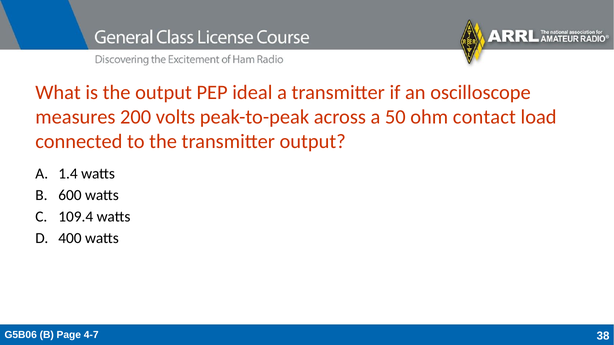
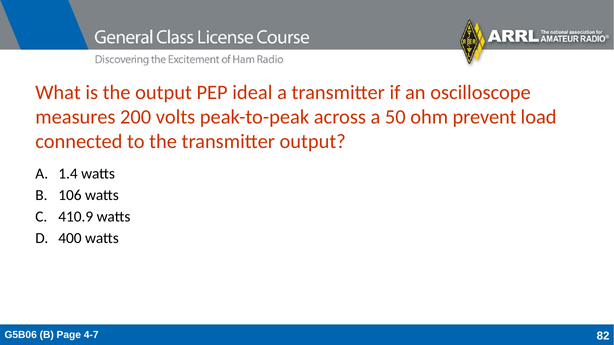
contact: contact -> prevent
600: 600 -> 106
109.4: 109.4 -> 410.9
38: 38 -> 82
